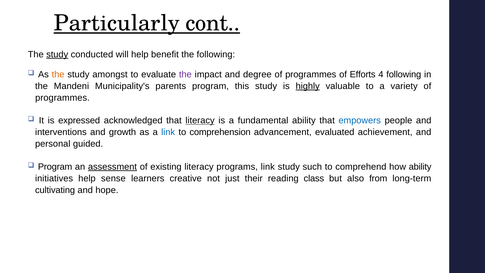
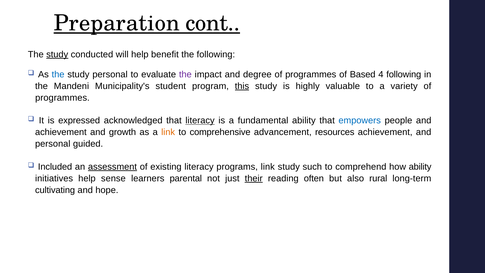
Particularly: Particularly -> Preparation
the at (58, 74) colour: orange -> blue
study amongst: amongst -> personal
Efforts: Efforts -> Based
parents: parents -> student
this underline: none -> present
highly underline: present -> none
interventions at (61, 132): interventions -> achievement
link at (168, 132) colour: blue -> orange
comprehension: comprehension -> comprehensive
evaluated: evaluated -> resources
Program at (55, 167): Program -> Included
creative: creative -> parental
their underline: none -> present
class: class -> often
from: from -> rural
